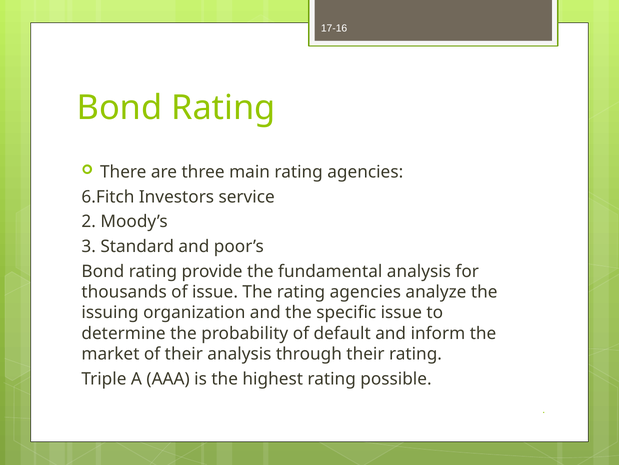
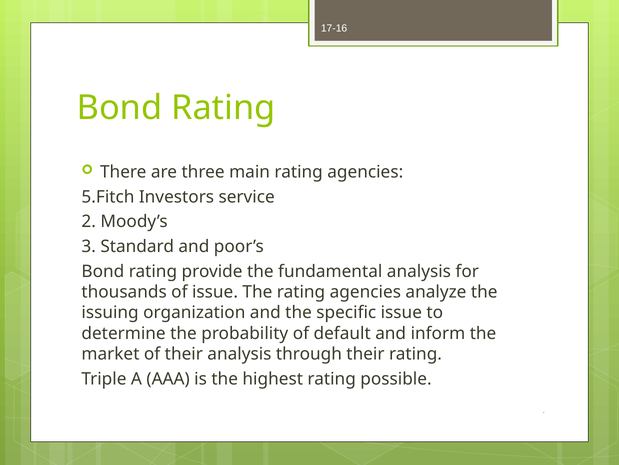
6.Fitch: 6.Fitch -> 5.Fitch
